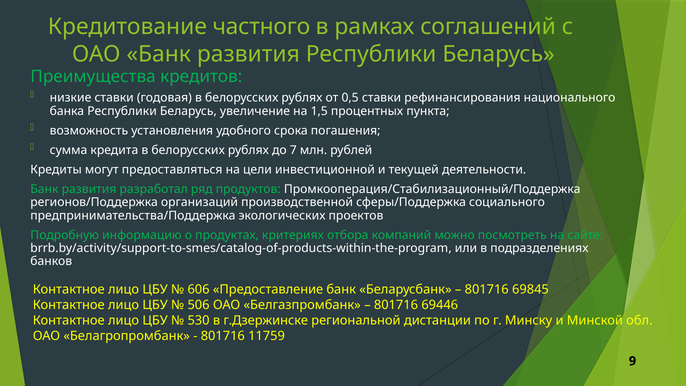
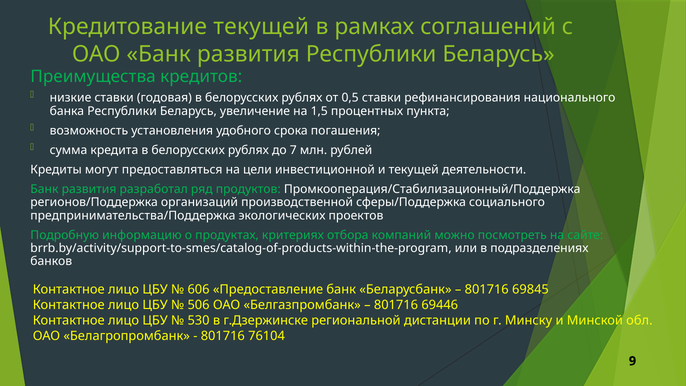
Кредитование частного: частного -> текущей
11759: 11759 -> 76104
